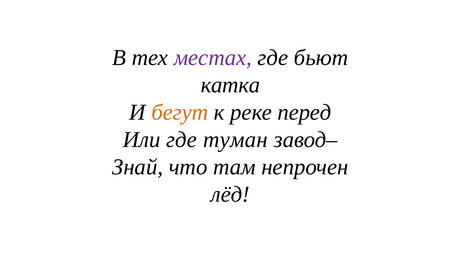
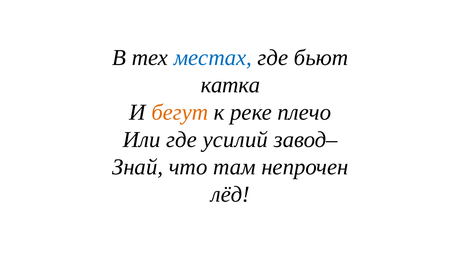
местах colour: purple -> blue
перед: перед -> плечо
туман: туман -> усилий
